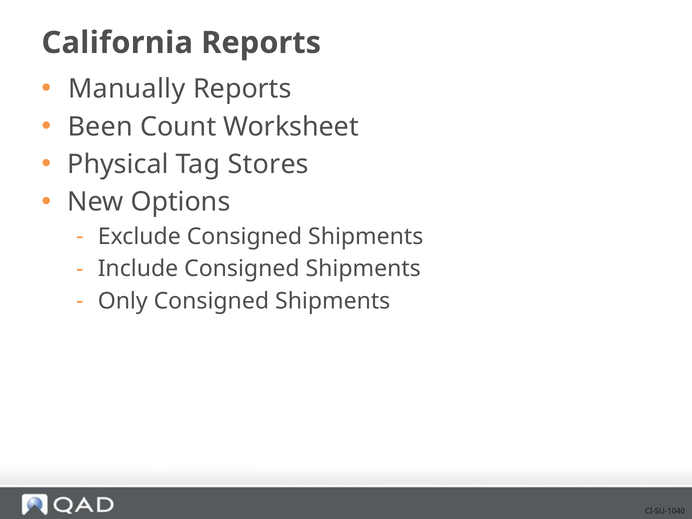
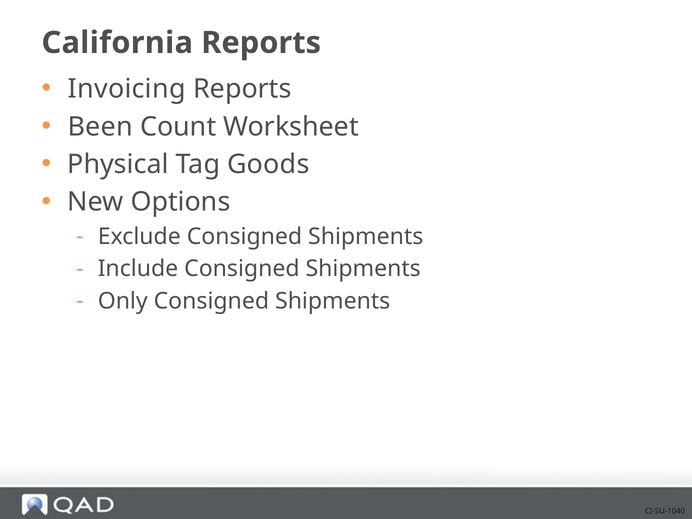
Manually: Manually -> Invoicing
Stores: Stores -> Goods
